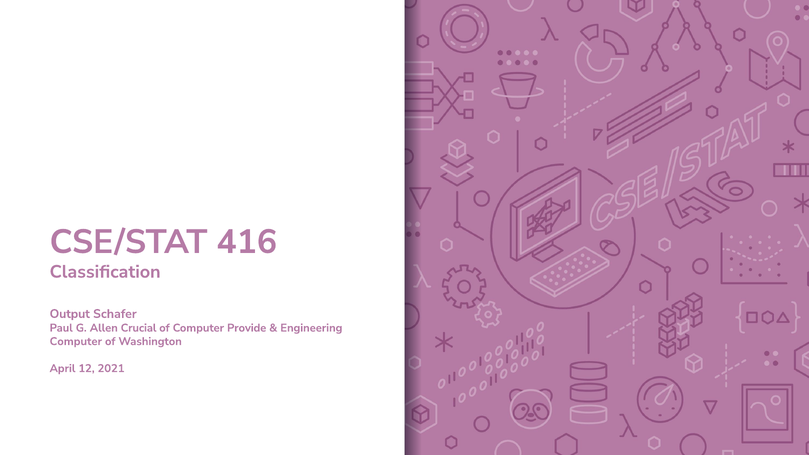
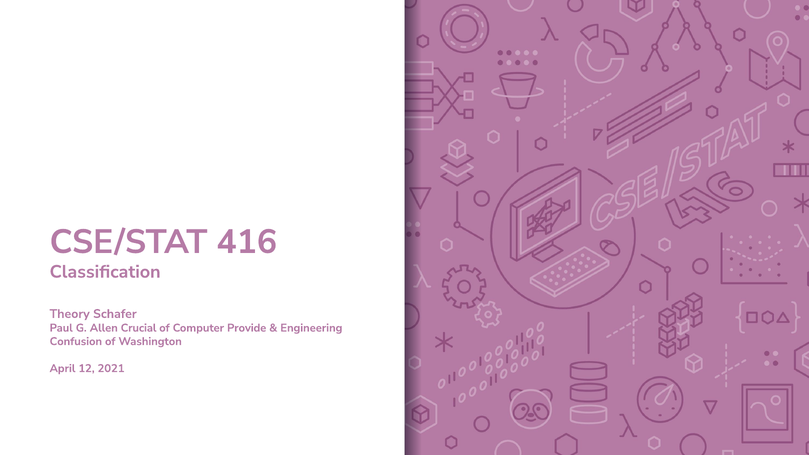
Output: Output -> Theory
Computer at (76, 341): Computer -> Confusion
